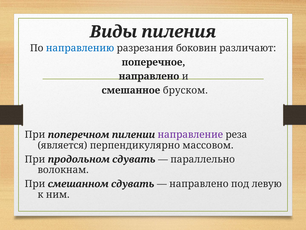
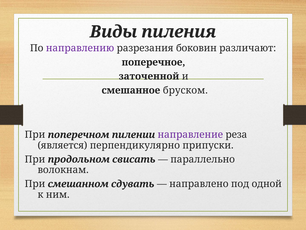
направлению colour: blue -> purple
направлено at (149, 76): направлено -> заточенной
массовом: массовом -> припуски
продольном сдувать: сдувать -> свисать
левую: левую -> одной
